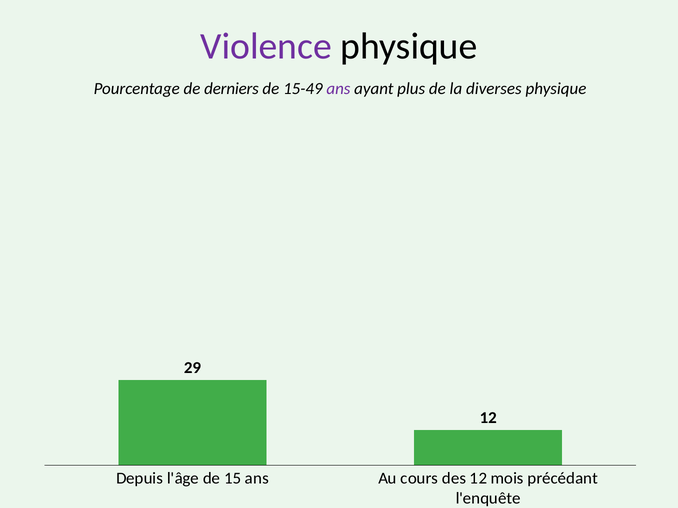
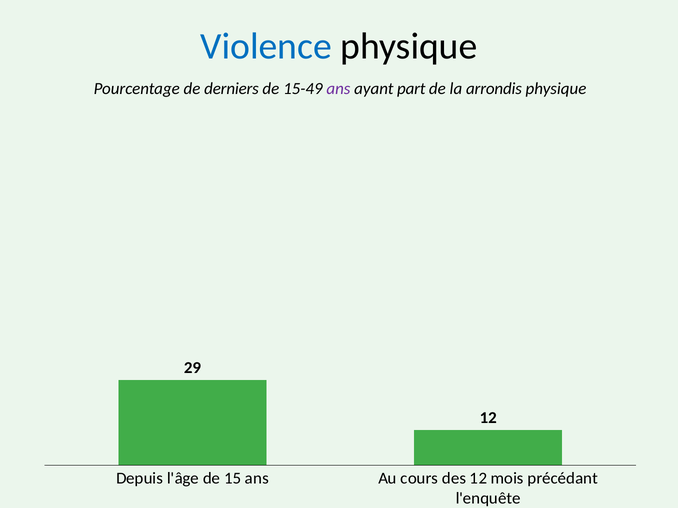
Violence colour: purple -> blue
plus: plus -> part
diverses: diverses -> arrondis
